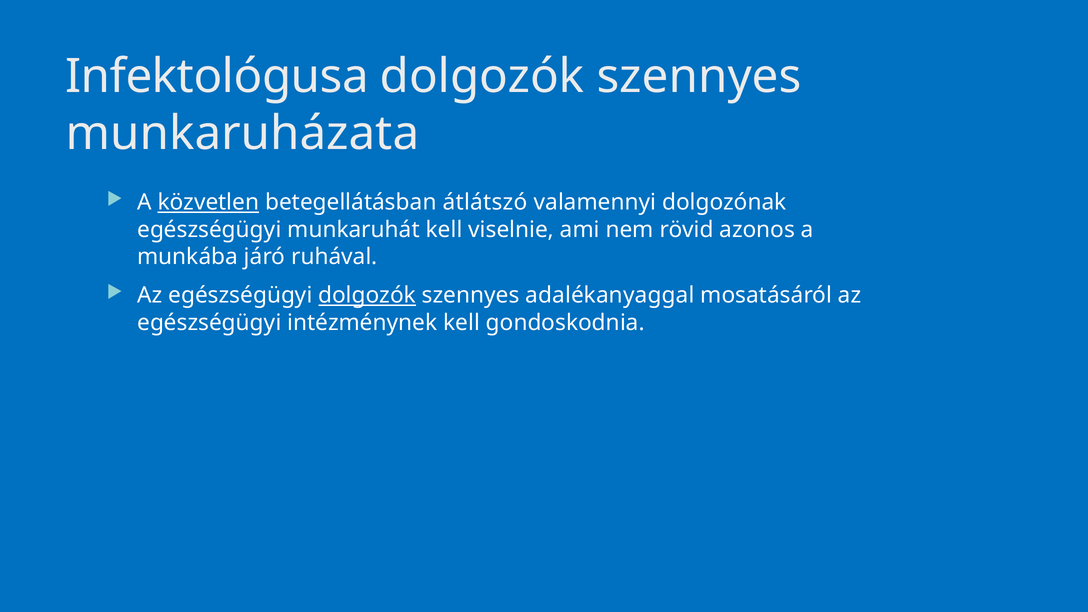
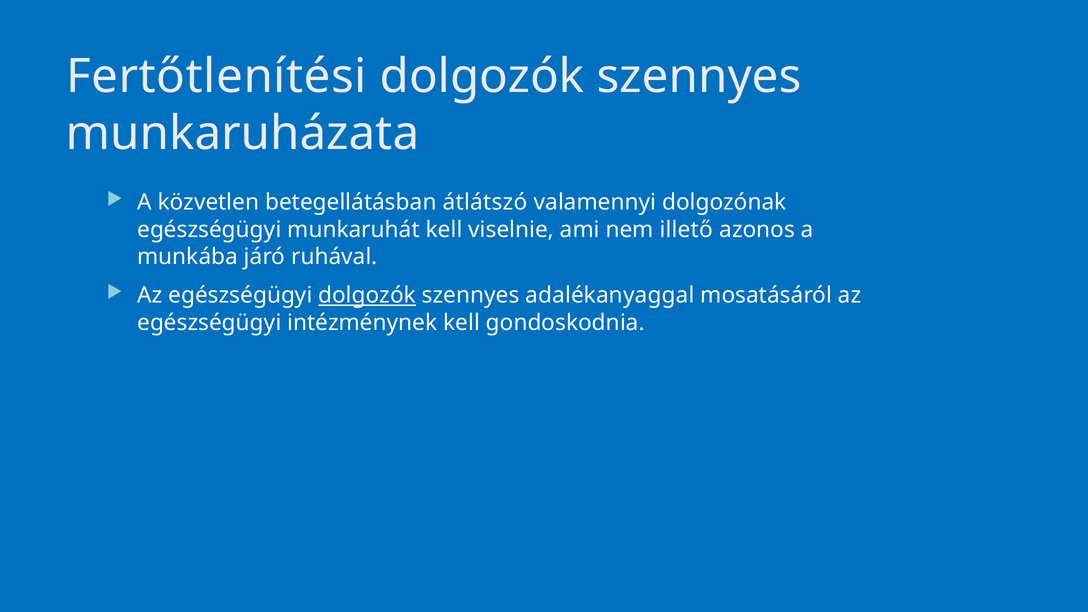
Infektológusa: Infektológusa -> Fertőtlenítési
közvetlen underline: present -> none
rövid: rövid -> illető
